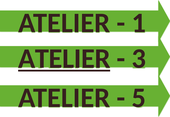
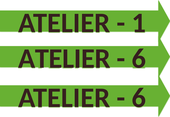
ATELIER at (64, 59) underline: present -> none
3 at (139, 59): 3 -> 6
5 at (139, 98): 5 -> 6
